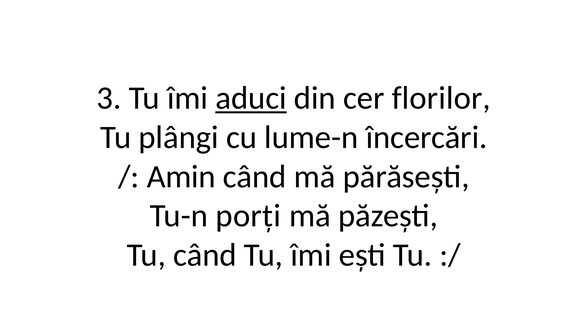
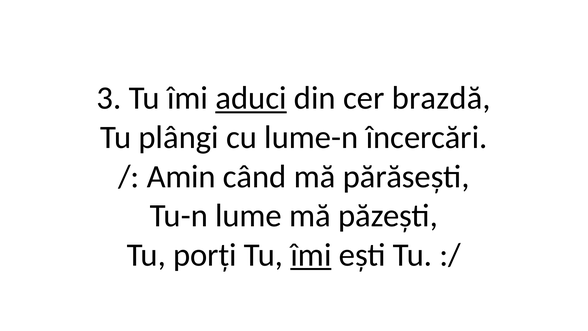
florilor: florilor -> brazdă
porți: porți -> lume
Tu când: când -> porți
îmi at (311, 255) underline: none -> present
